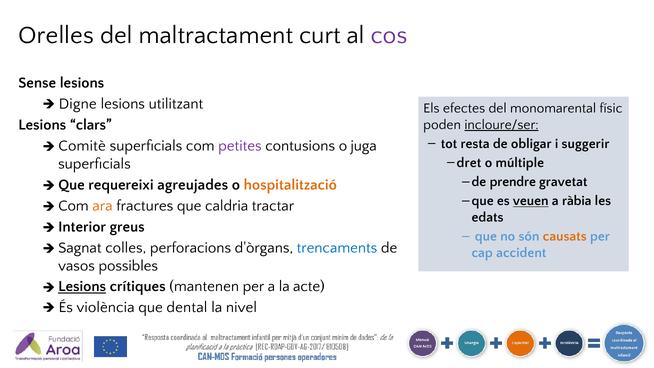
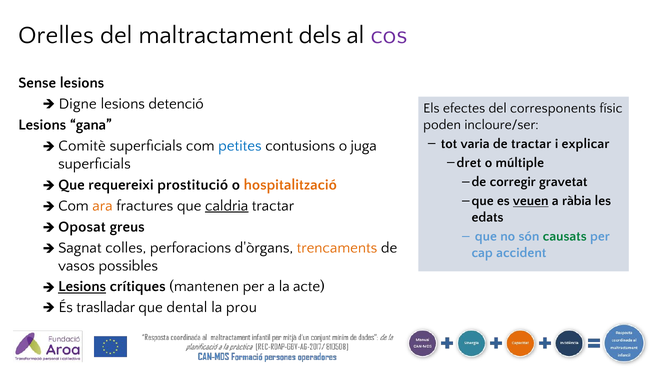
curt: curt -> dels
monomarental: monomarental -> corresponents
utilitzant: utilitzant -> detenció
clars: clars -> gana
incloure/ser underline: present -> none
resta: resta -> varia
de obligar: obligar -> tractar
suggerir: suggerir -> explicar
petites colour: purple -> blue
prendre: prendre -> corregir
agreujades: agreujades -> prostitució
caldria underline: none -> present
Interior: Interior -> Oposat
causats colour: orange -> green
trencaments colour: blue -> orange
violència: violència -> traslladar
nivel: nivel -> prou
